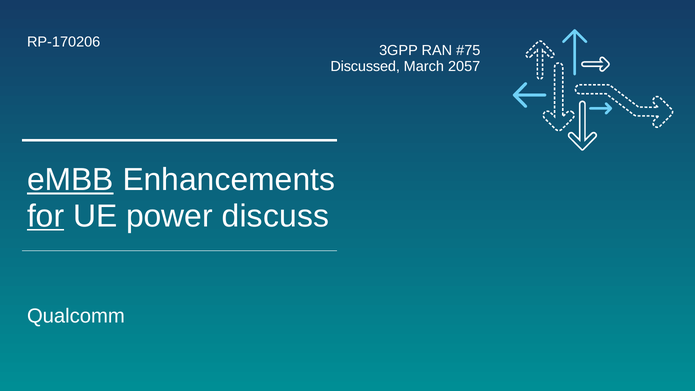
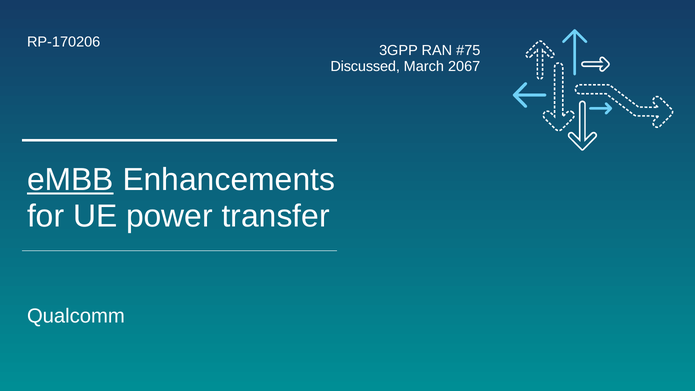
2057: 2057 -> 2067
for underline: present -> none
discuss: discuss -> transfer
